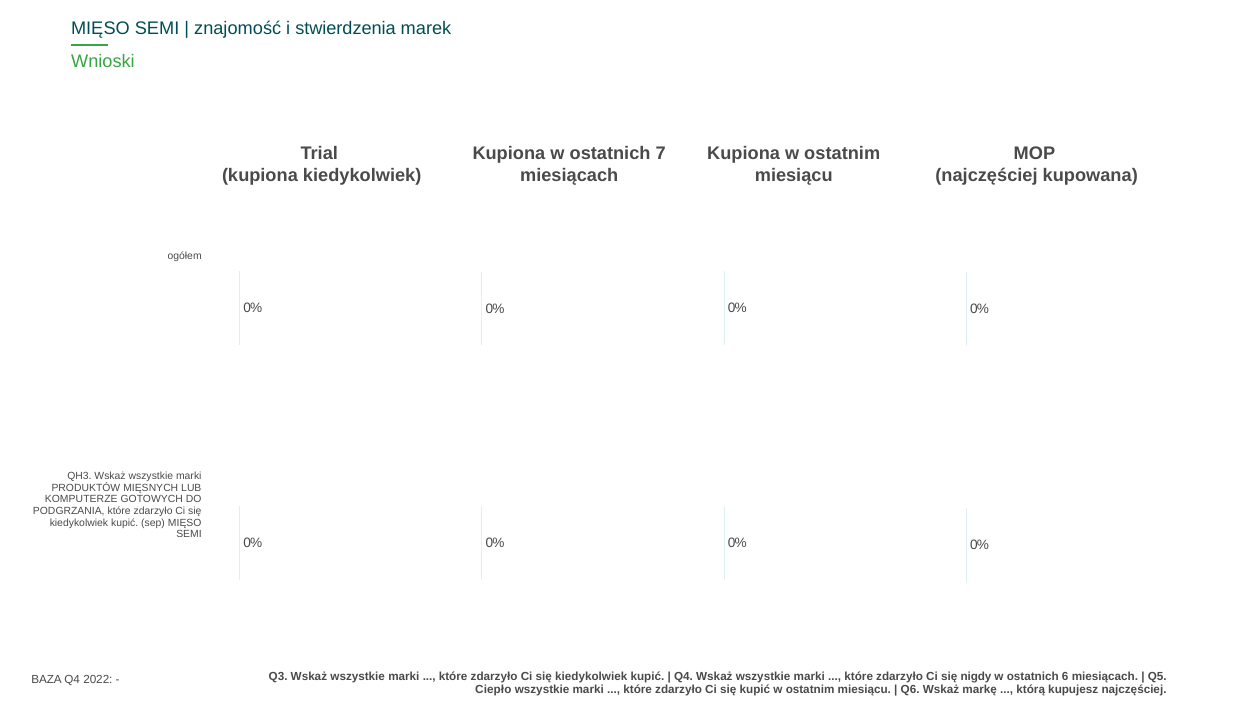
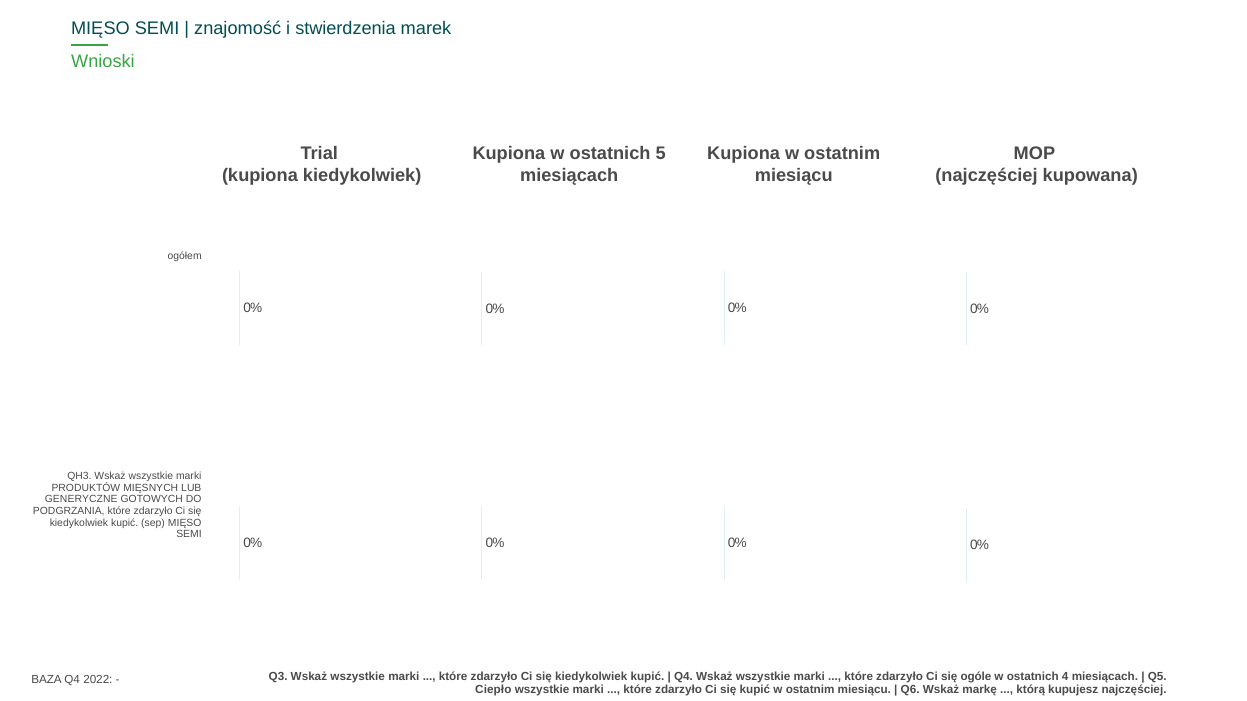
7: 7 -> 5
KOMPUTERZE: KOMPUTERZE -> GENERYCZNE
nigdy: nigdy -> ogóle
6: 6 -> 4
